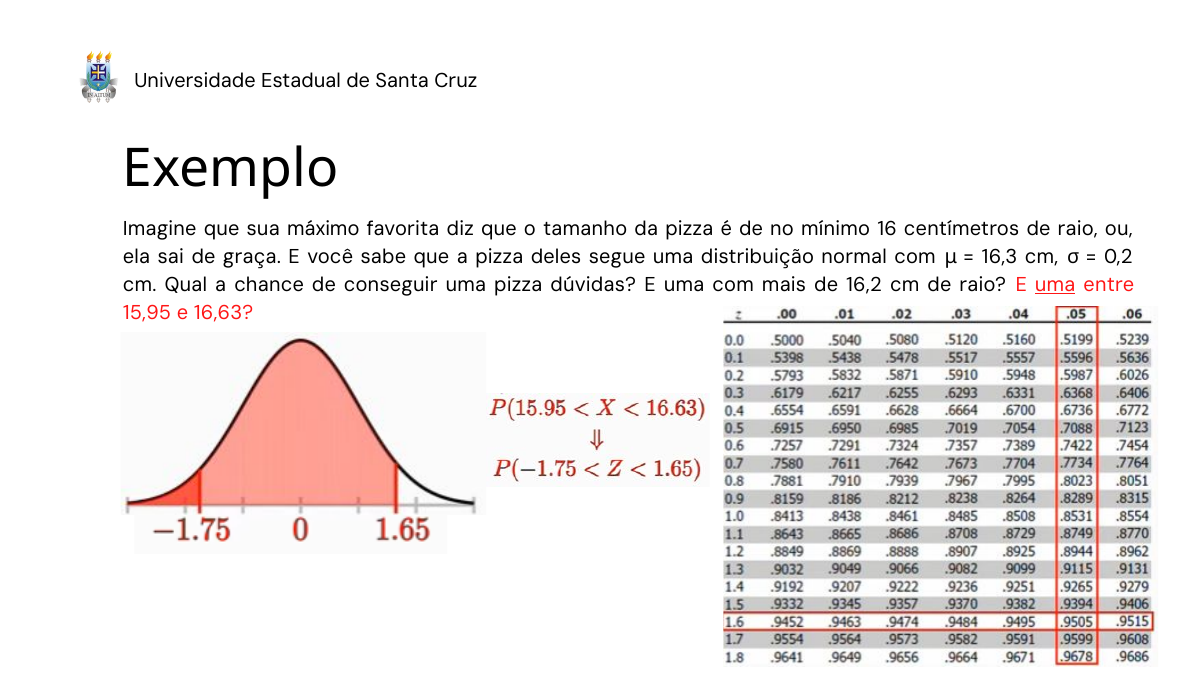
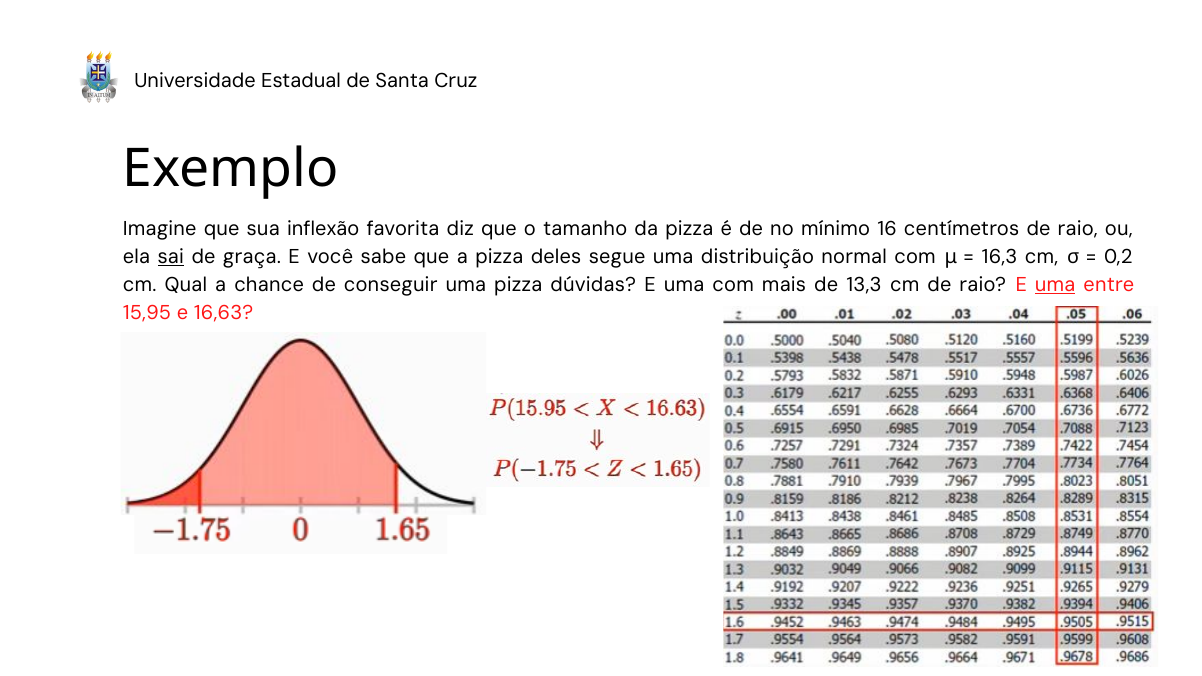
máximo: máximo -> inflexão
sai underline: none -> present
16,2: 16,2 -> 13,3
